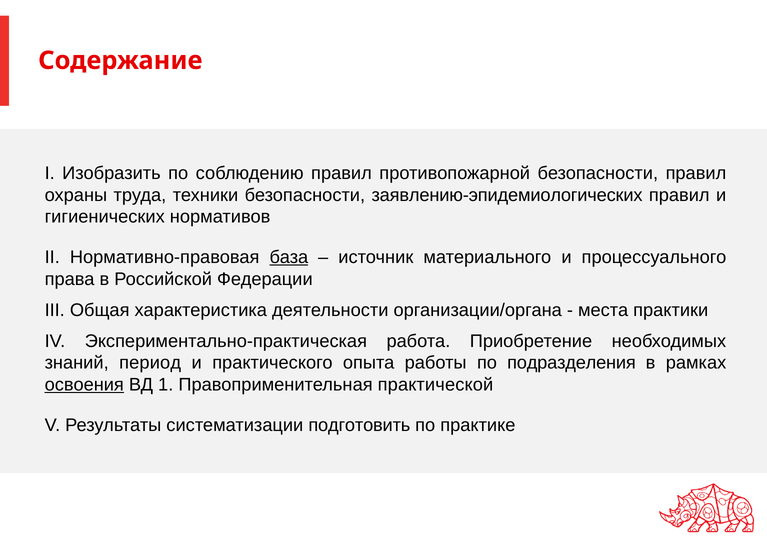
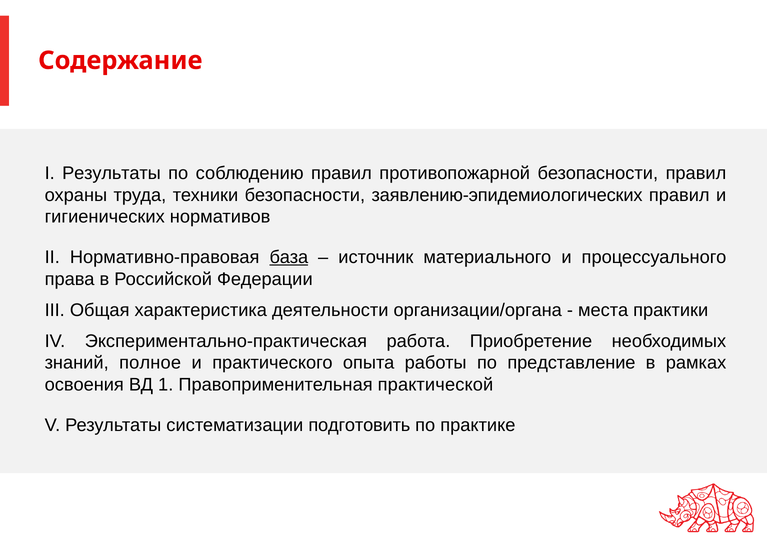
Изобразить at (111, 173): Изобразить -> Результаты
период: период -> полное
подразделения: подразделения -> представление
освоения underline: present -> none
